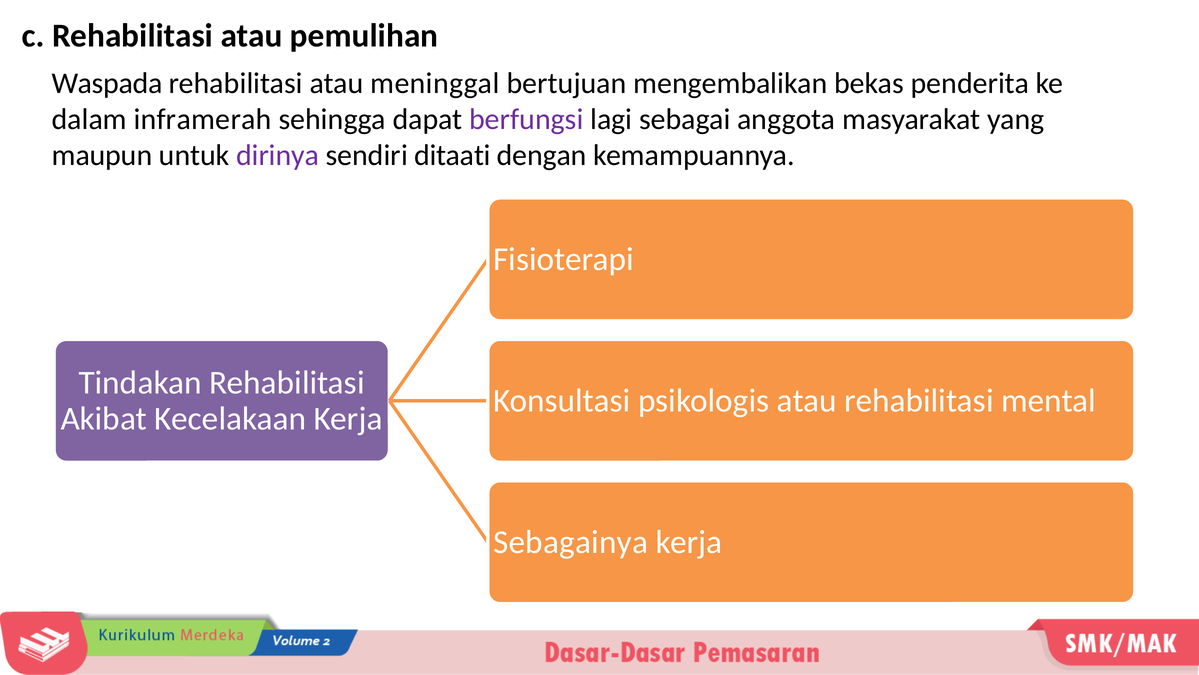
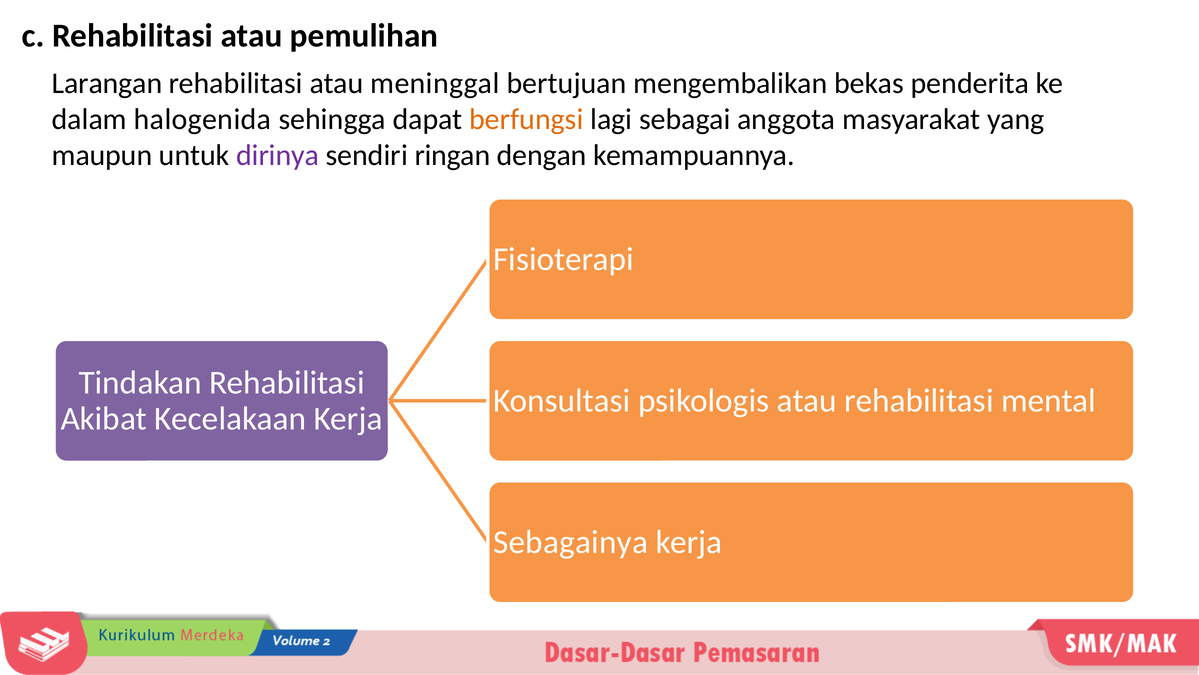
Waspada: Waspada -> Larangan
inframerah: inframerah -> halogenida
berfungsi colour: purple -> orange
ditaati: ditaati -> ringan
